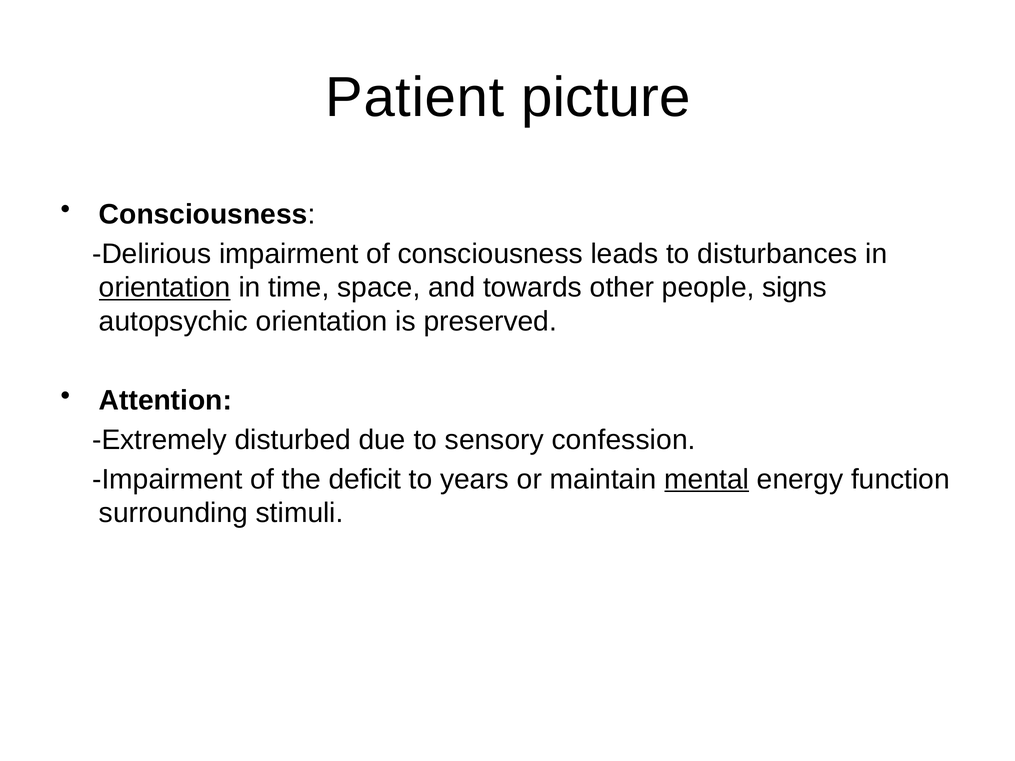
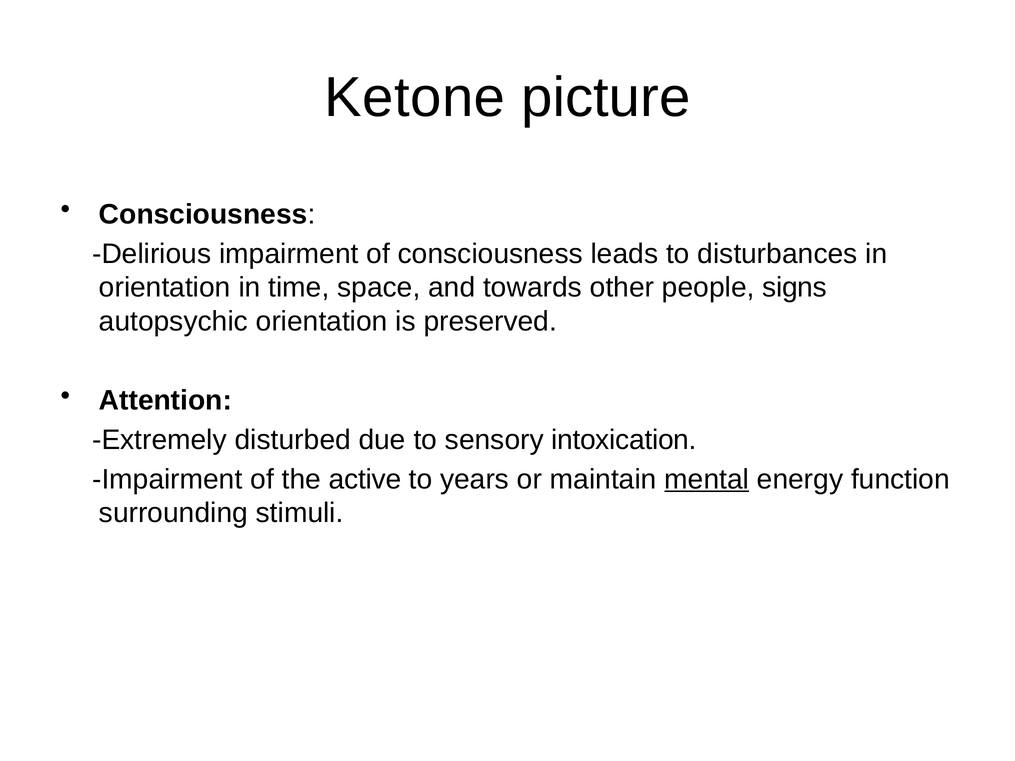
Patient: Patient -> Ketone
orientation at (165, 288) underline: present -> none
confession: confession -> intoxication
deficit: deficit -> active
